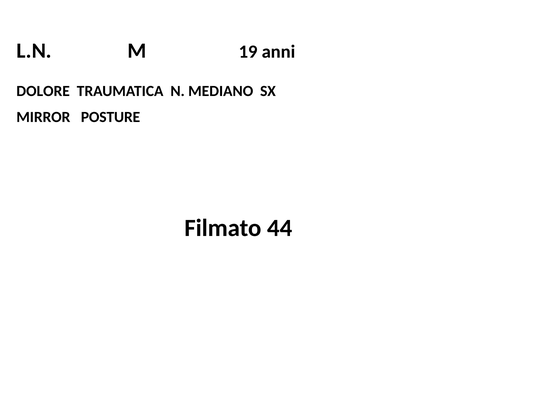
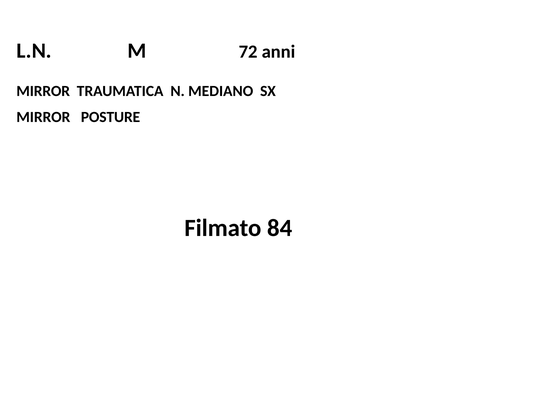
19: 19 -> 72
DOLORE at (43, 91): DOLORE -> MIRROR
44: 44 -> 84
